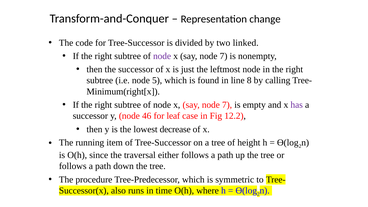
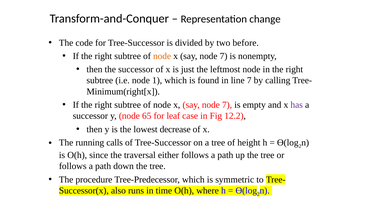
linked: linked -> before
node at (162, 56) colour: purple -> orange
5: 5 -> 1
line 8: 8 -> 7
46: 46 -> 65
item: item -> calls
